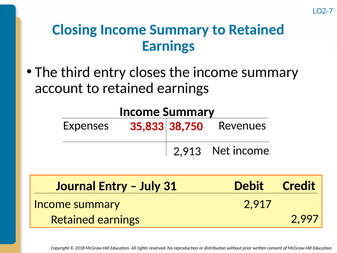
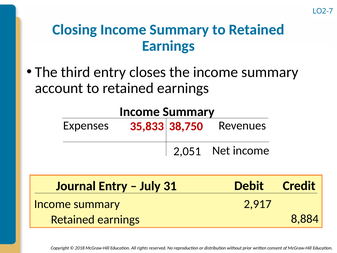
2,913: 2,913 -> 2,051
2,997: 2,997 -> 8,884
